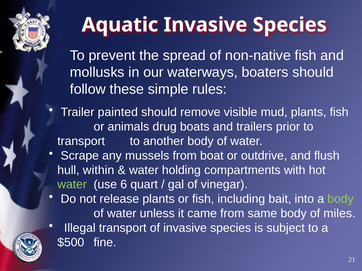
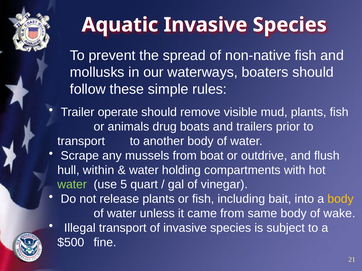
painted: painted -> operate
6: 6 -> 5
body at (341, 199) colour: light green -> yellow
miles: miles -> wake
